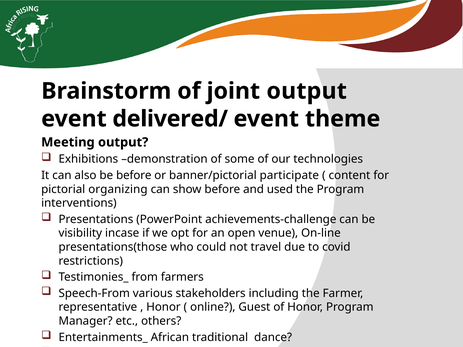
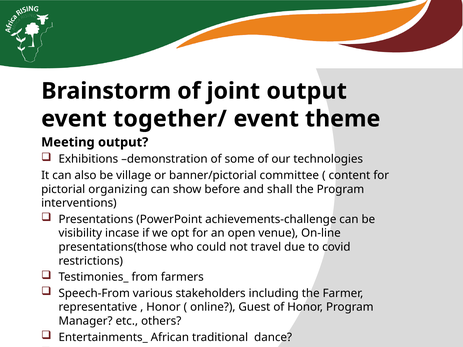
delivered/: delivered/ -> together/
be before: before -> village
participate: participate -> committee
used: used -> shall
